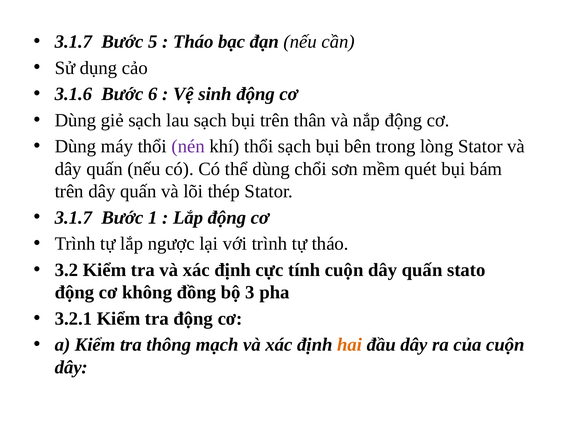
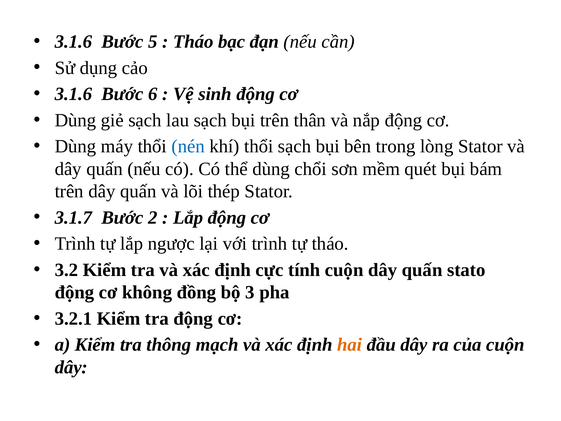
3.1.7 at (73, 42): 3.1.7 -> 3.1.6
nén colour: purple -> blue
1: 1 -> 2
